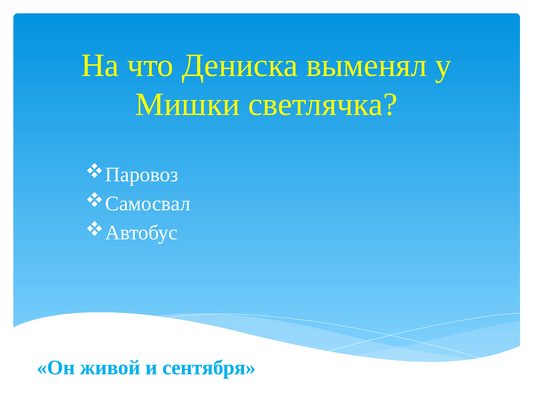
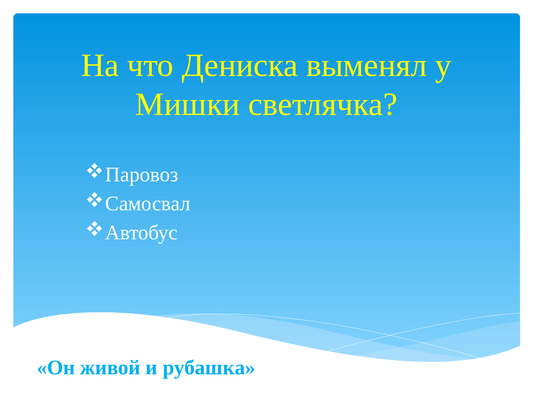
сентября: сентября -> рубашка
